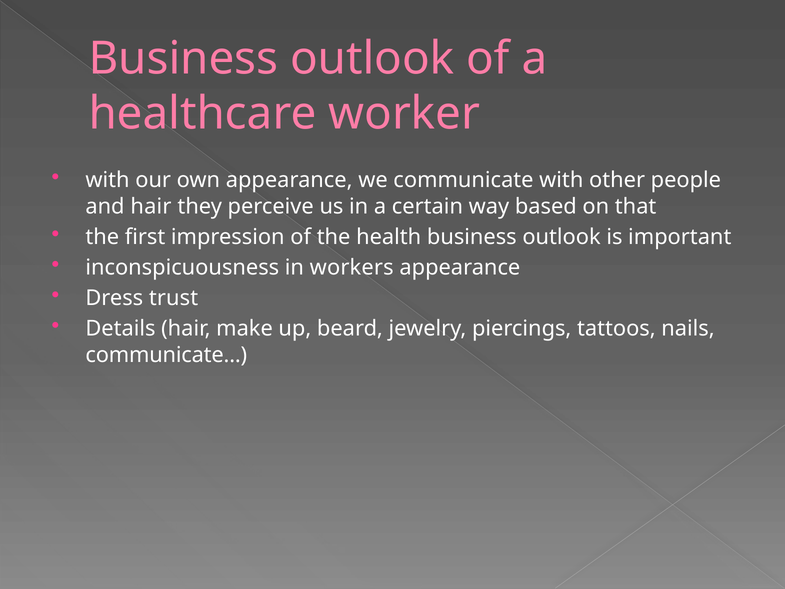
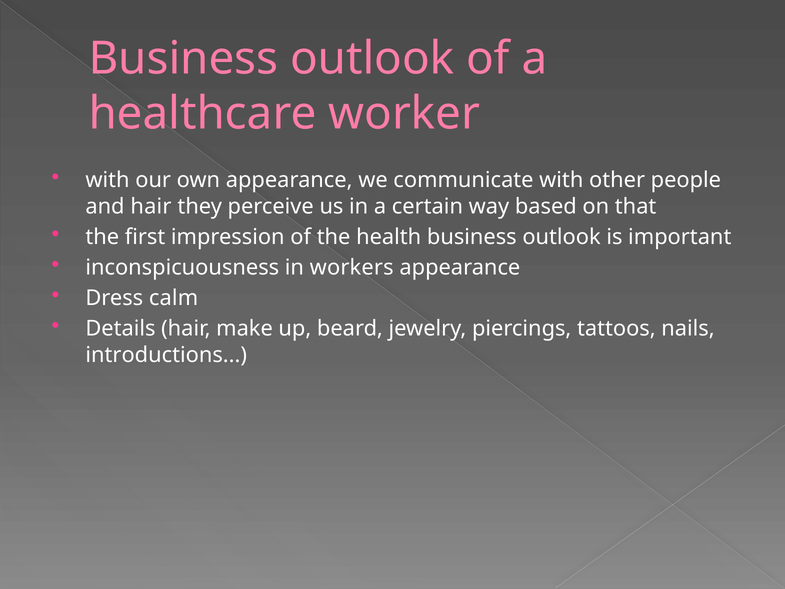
trust: trust -> calm
communicate at (166, 355): communicate -> introductions
